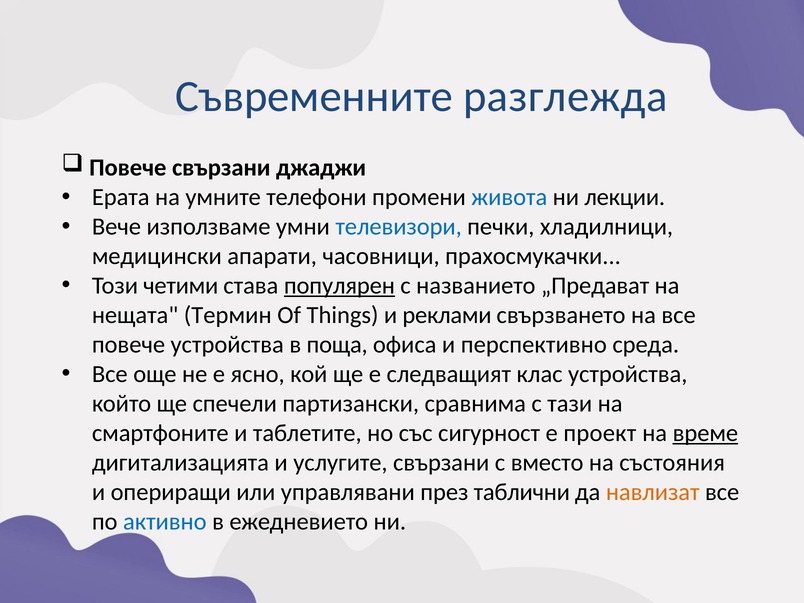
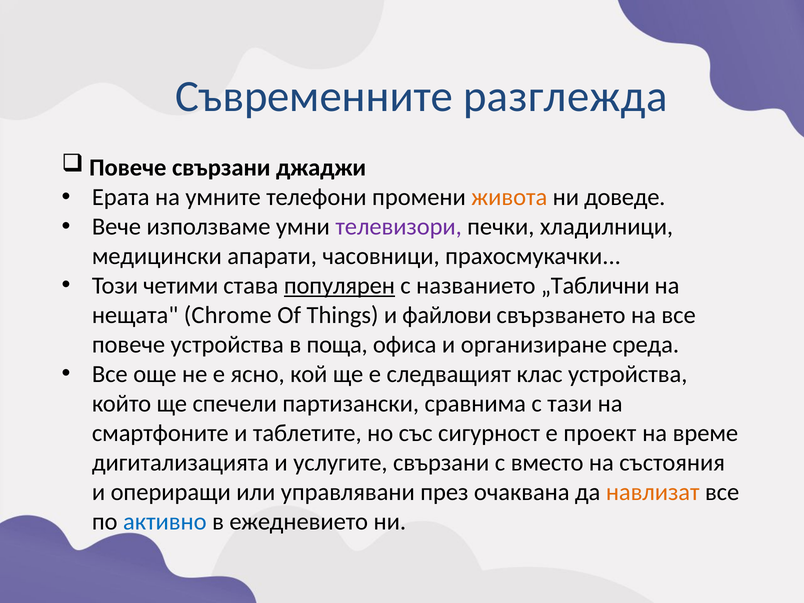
живота colour: blue -> orange
лекции: лекции -> доведе
телевизори colour: blue -> purple
„Предават: „Предават -> „Таблични
Термин: Термин -> Chrome
реклами: реклами -> файлови
перспективно: перспективно -> организиране
време underline: present -> none
таблични: таблични -> очаквана
